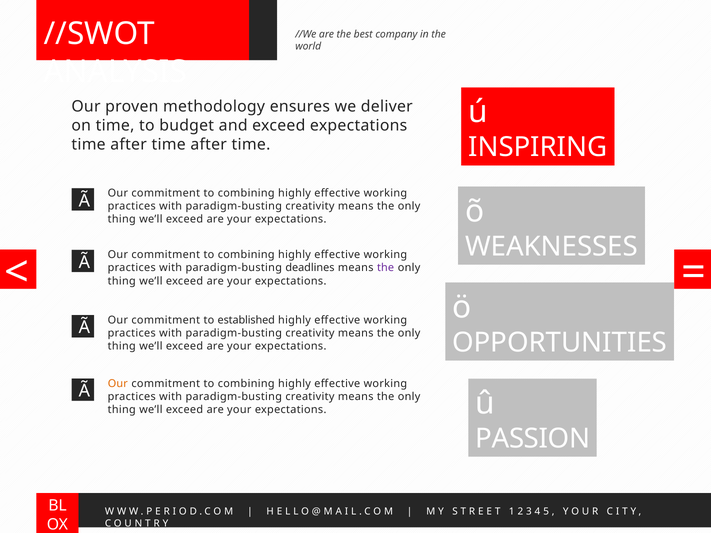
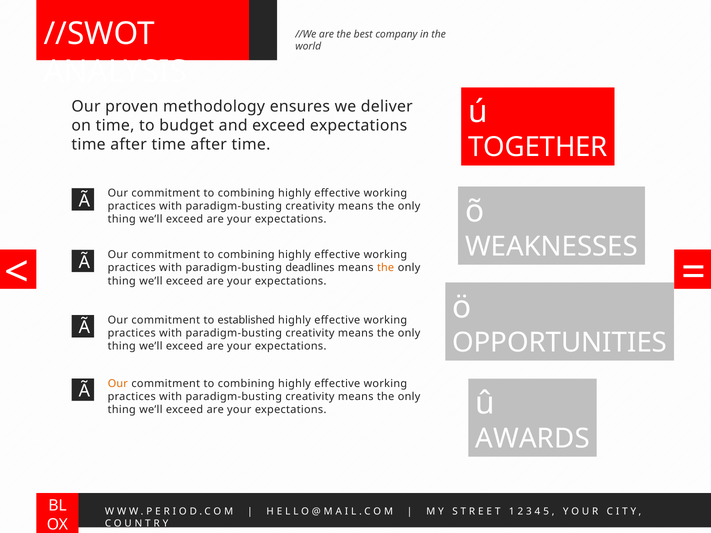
INSPIRING: INSPIRING -> TOGETHER
the at (386, 268) colour: purple -> orange
PASSION: PASSION -> AWARDS
